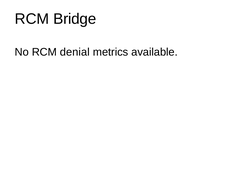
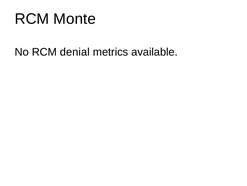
Bridge: Bridge -> Monte
